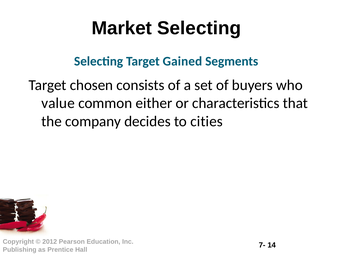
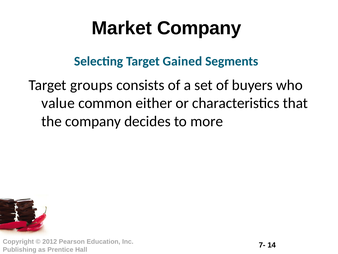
Market Selecting: Selecting -> Company
chosen: chosen -> groups
cities: cities -> more
